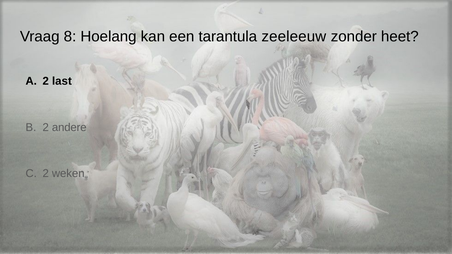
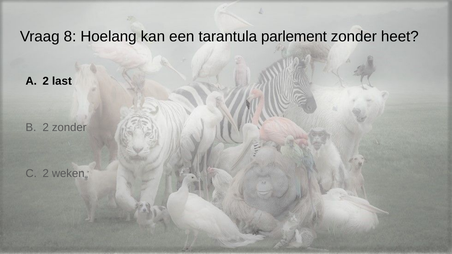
zeeleeuw: zeeleeuw -> parlement
2 andere: andere -> zonder
